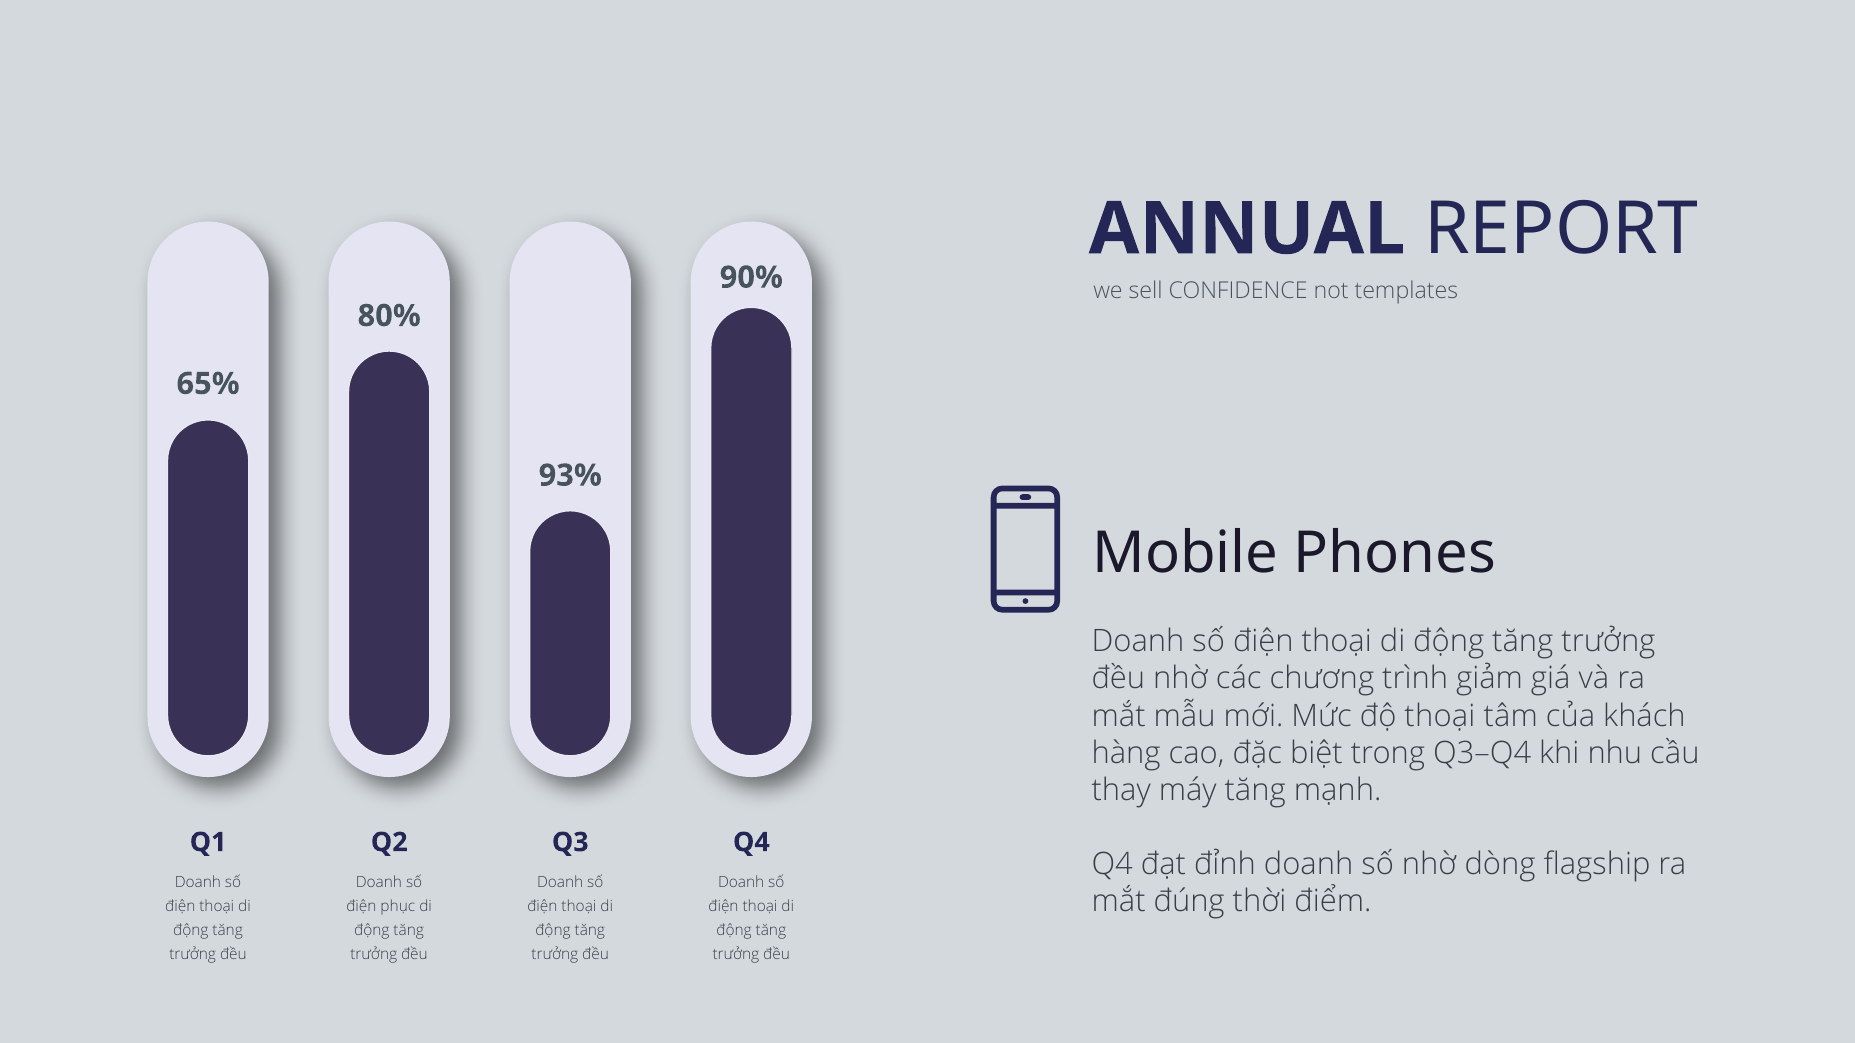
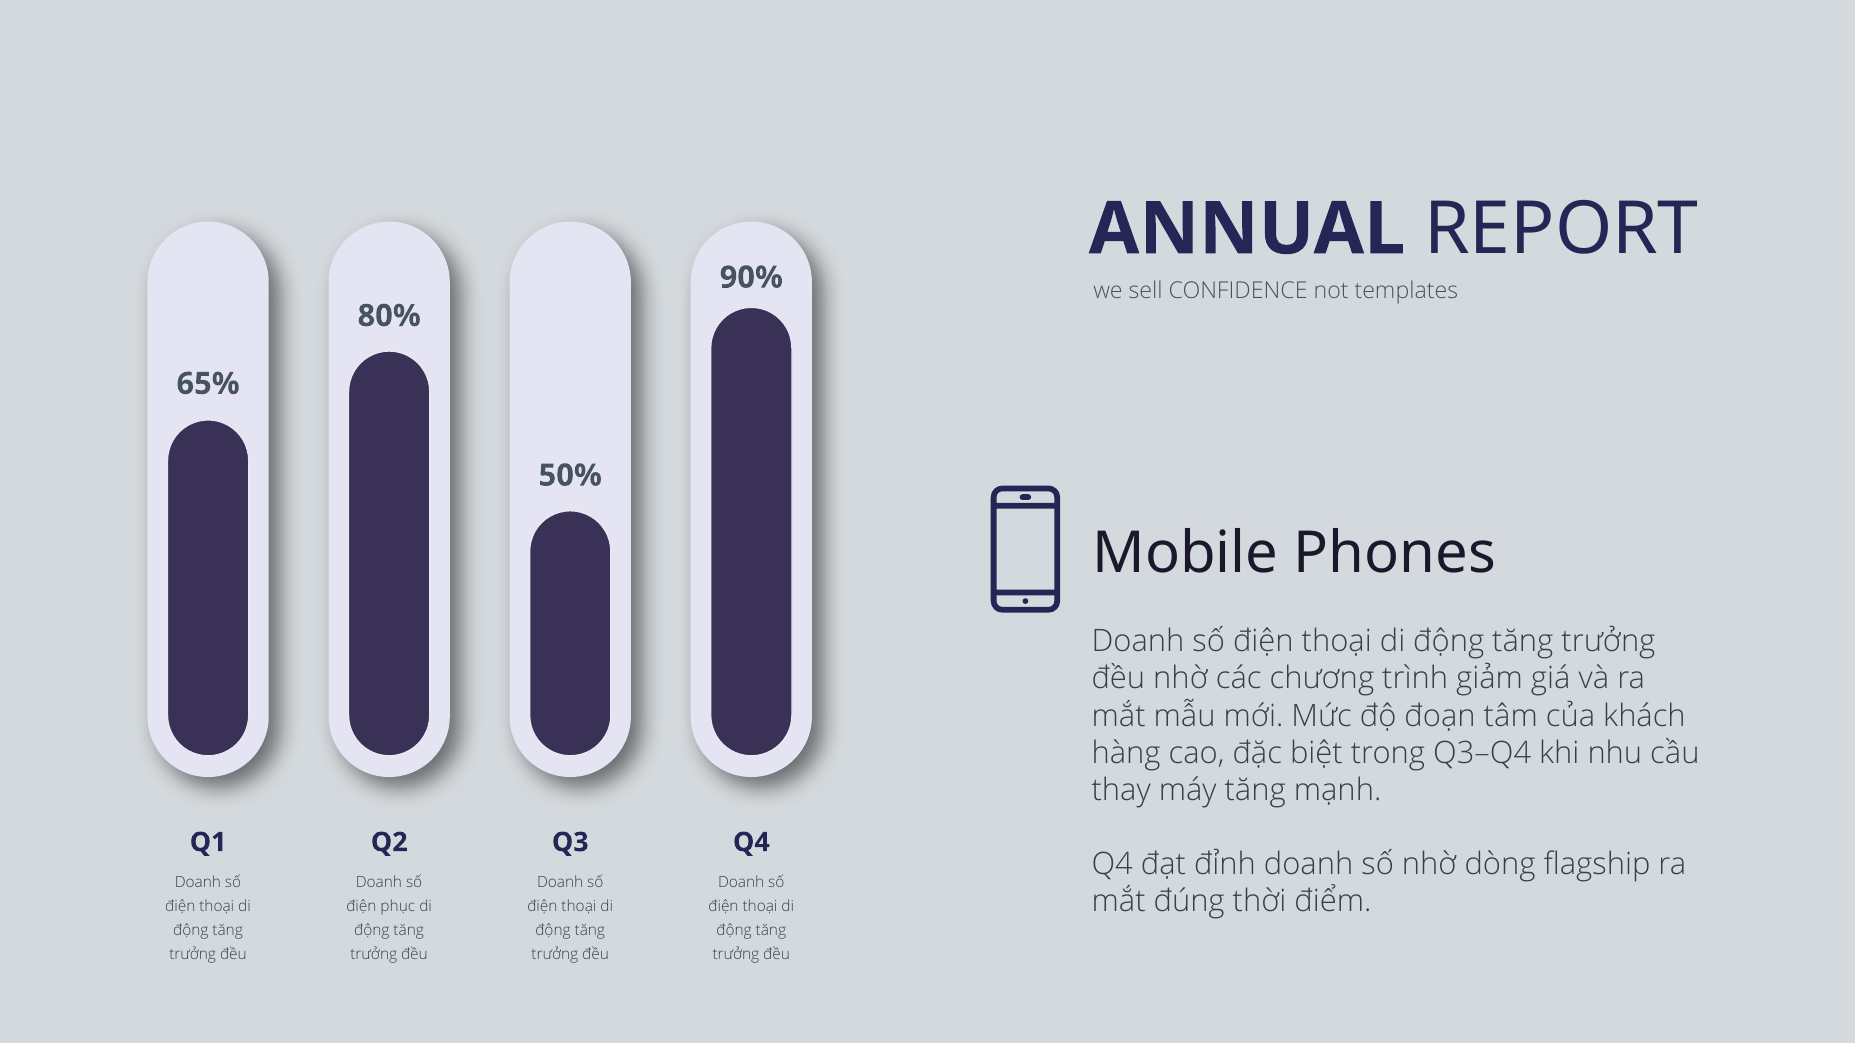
93%: 93% -> 50%
độ thoại: thoại -> đoạn
